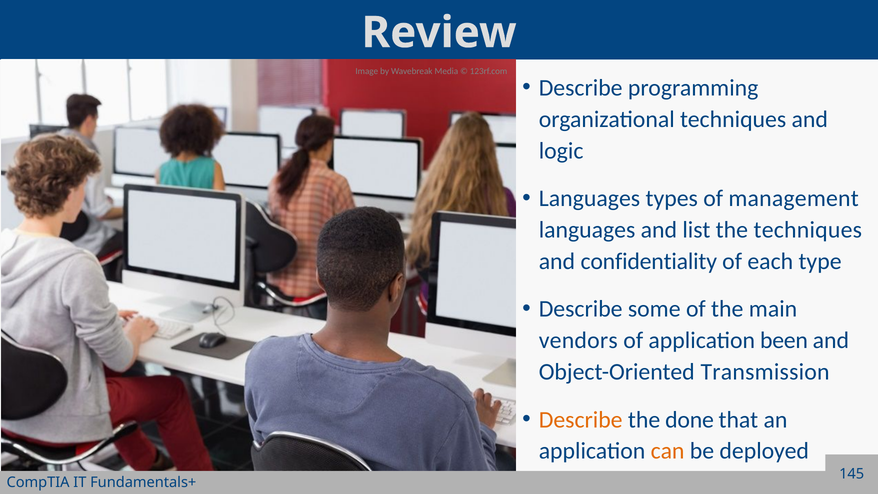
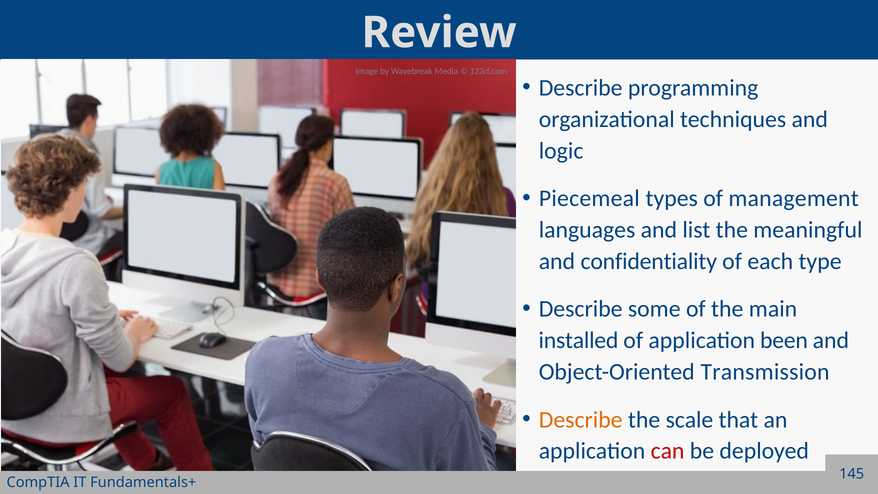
Languages at (589, 198): Languages -> Piecemeal
the techniques: techniques -> meaningful
vendors: vendors -> installed
done: done -> scale
can colour: orange -> red
